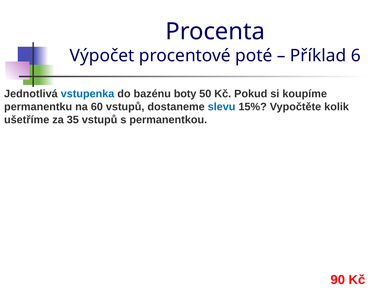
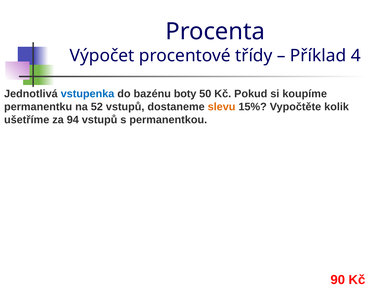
poté: poté -> třídy
6: 6 -> 4
60: 60 -> 52
slevu colour: blue -> orange
35: 35 -> 94
